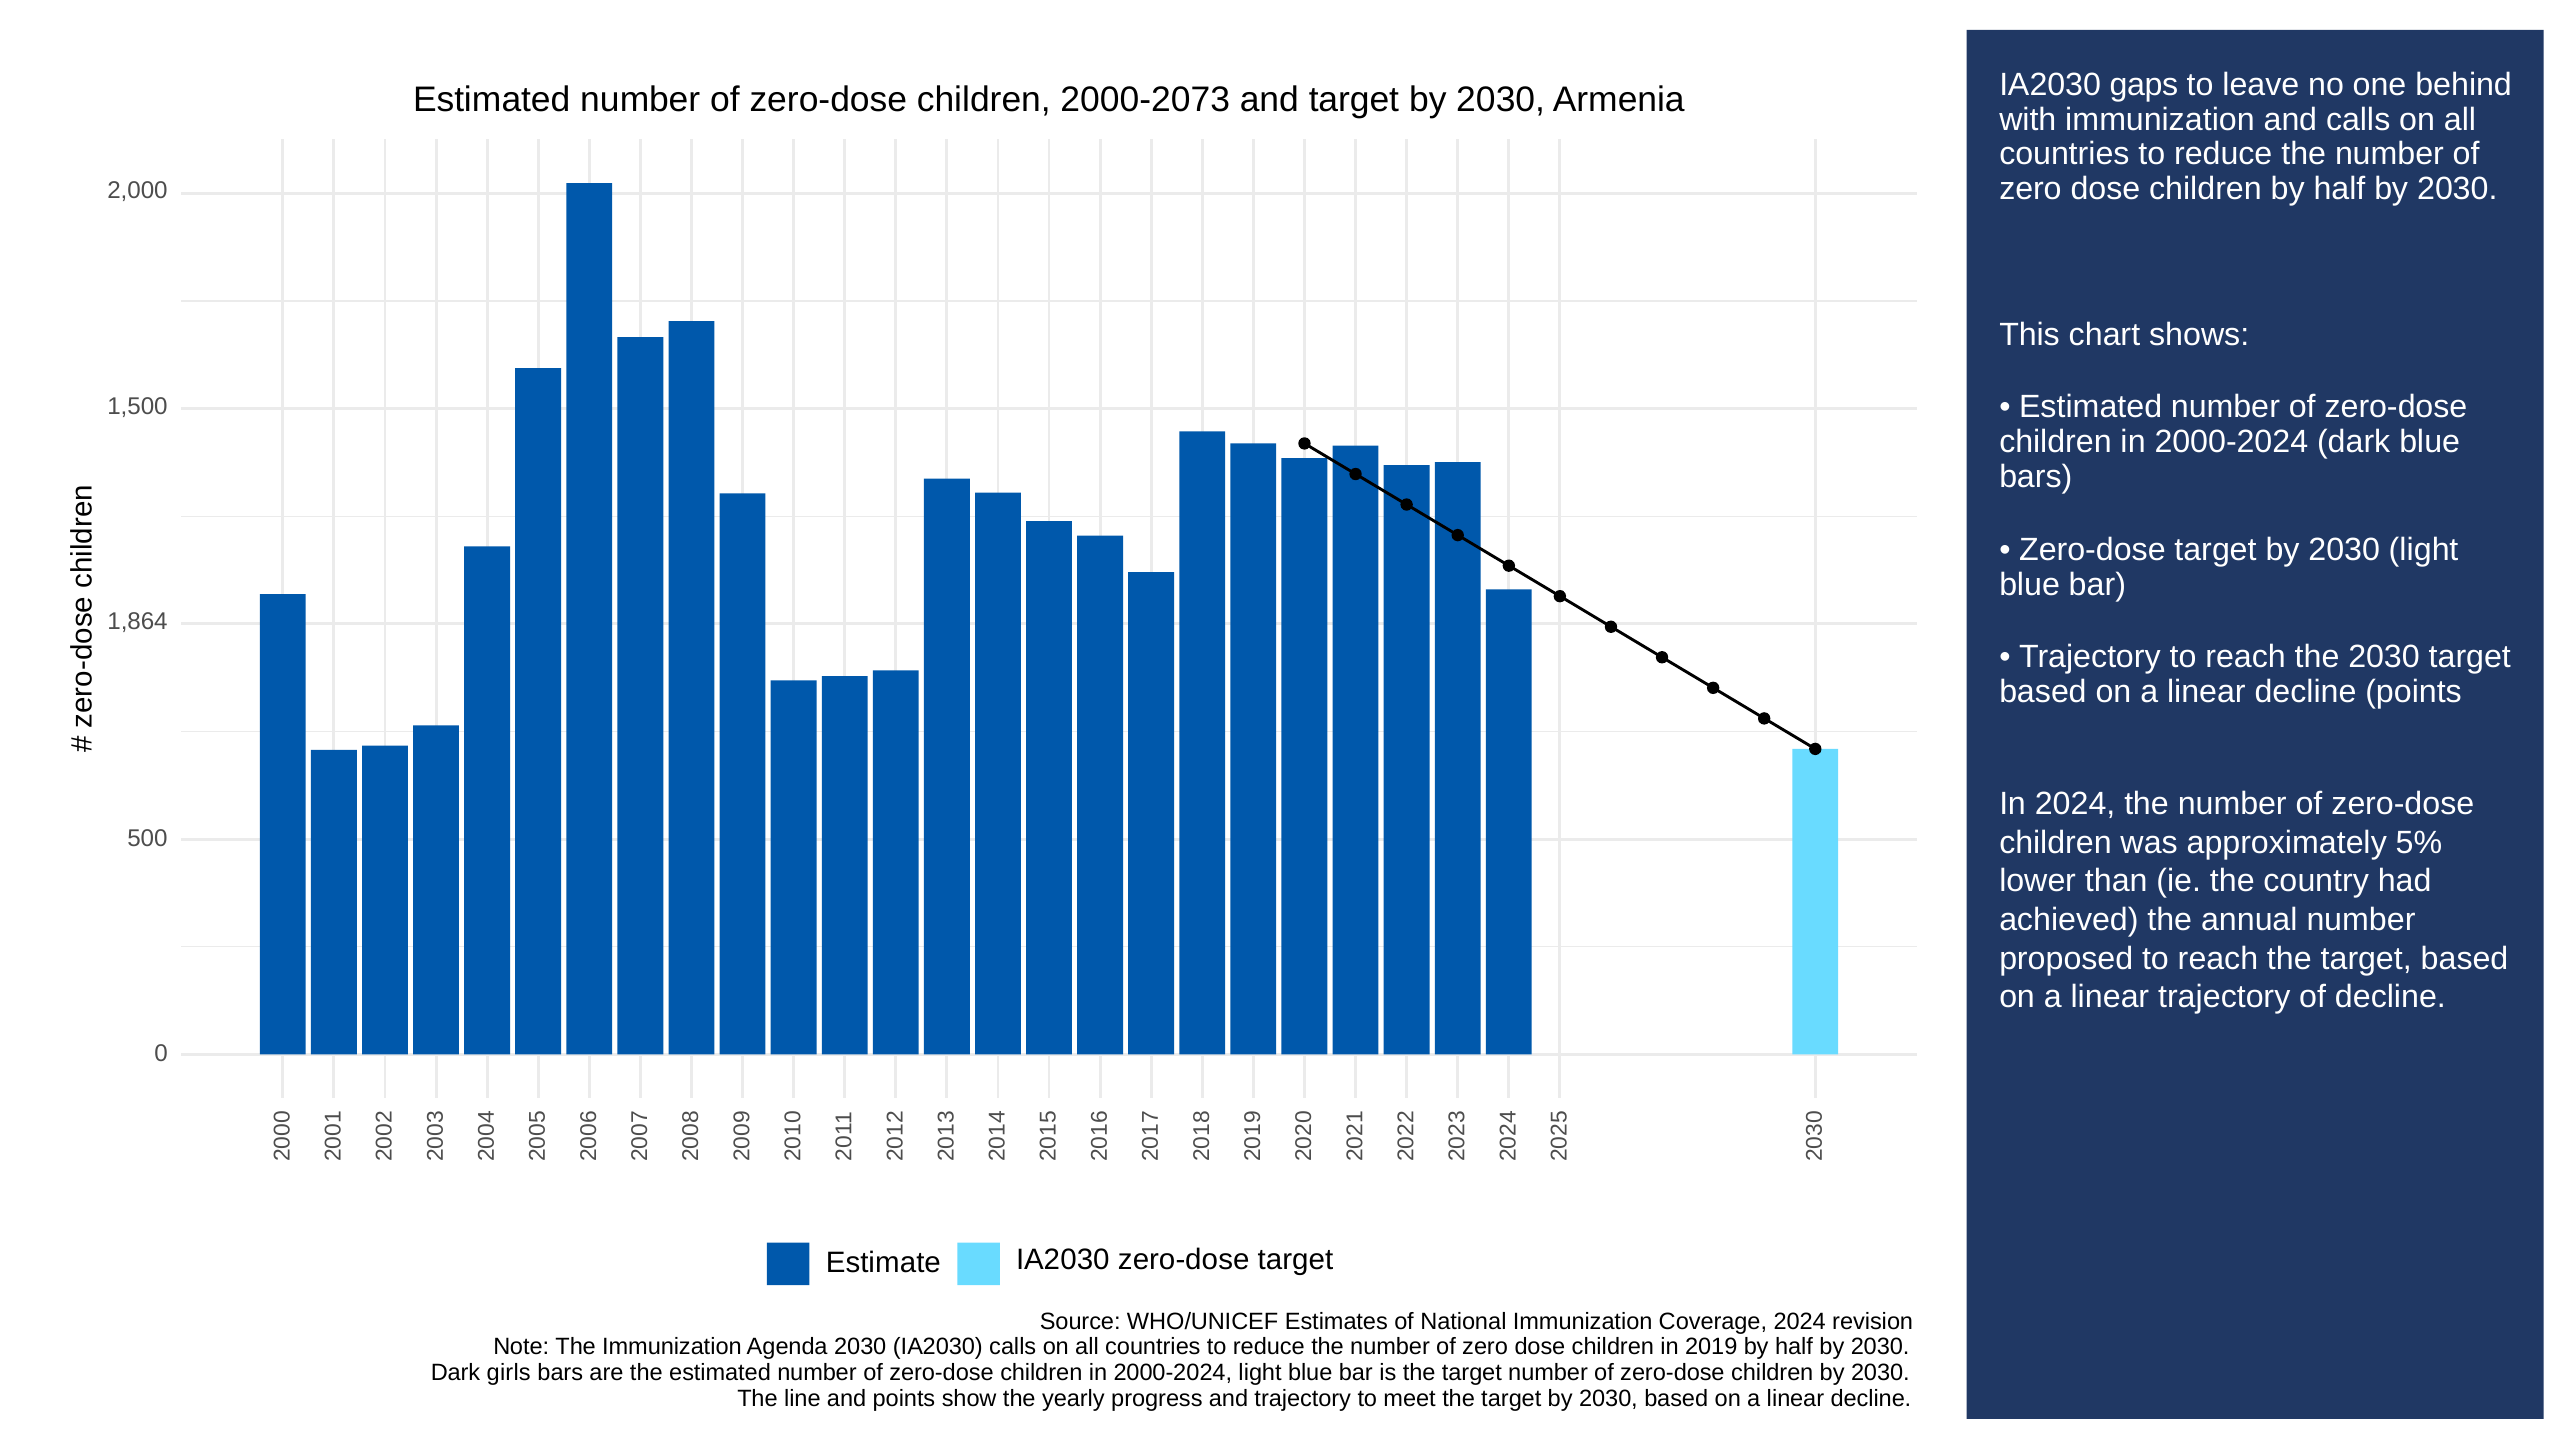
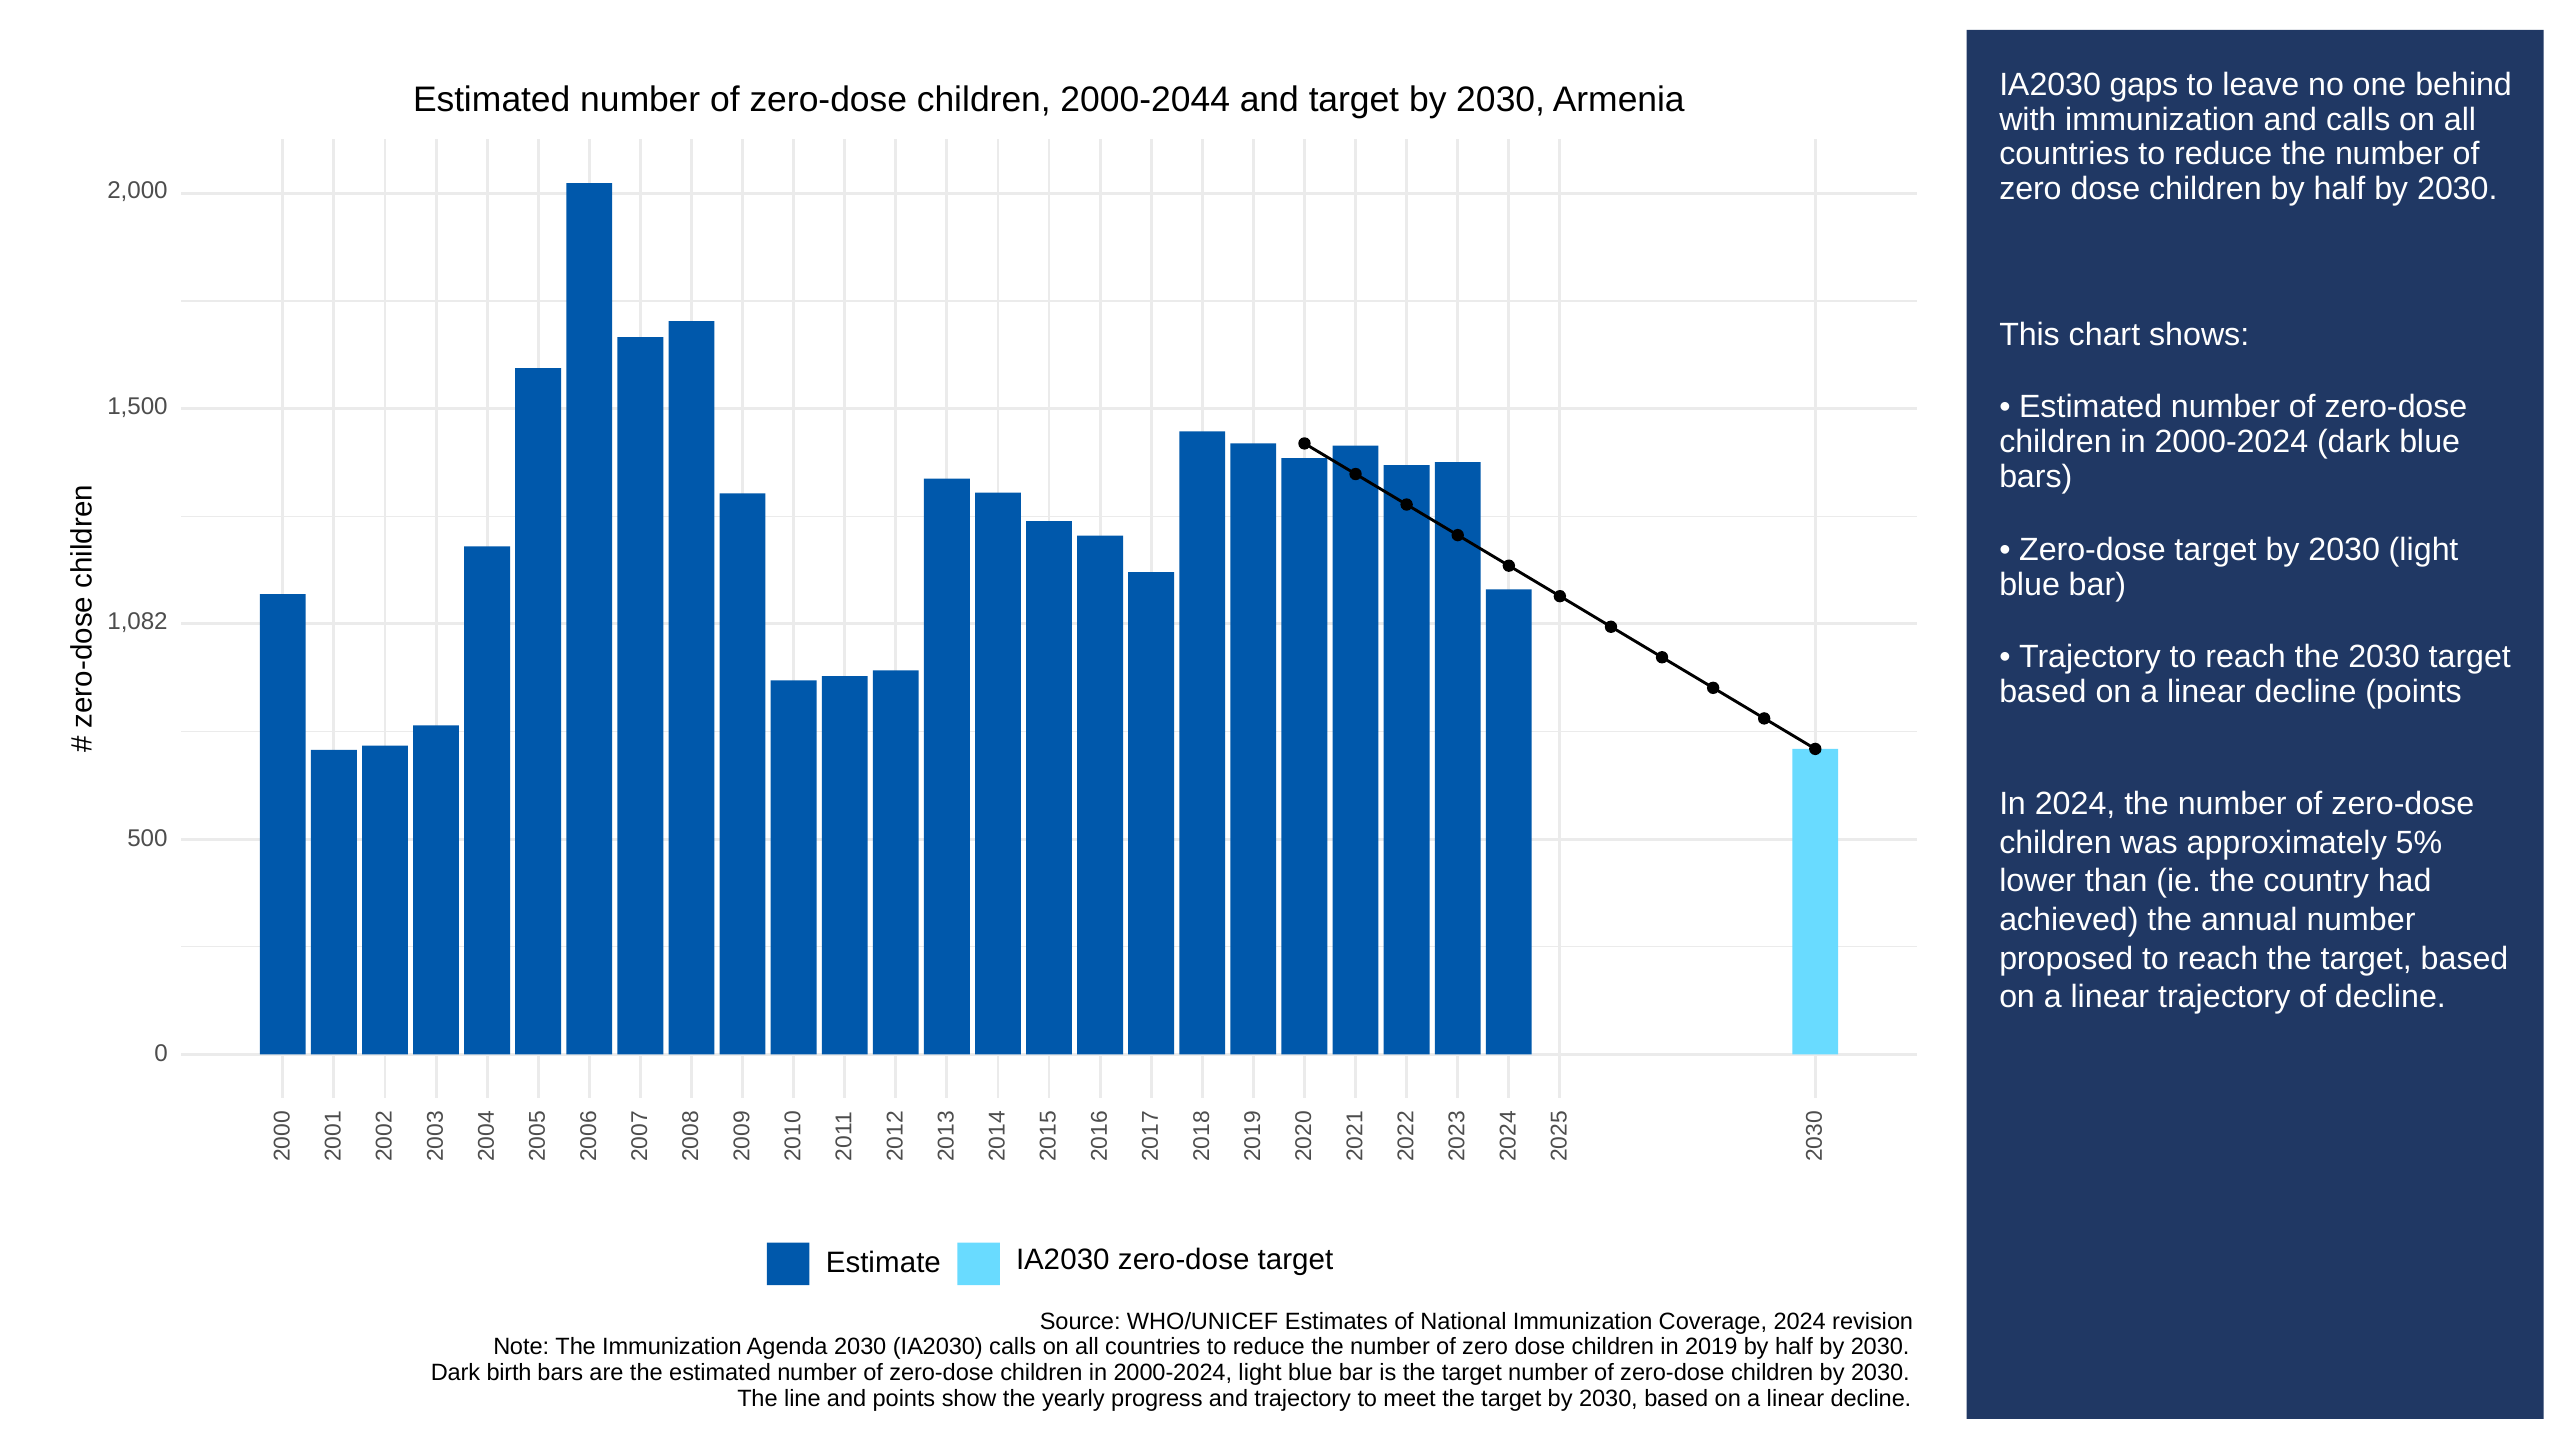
2000-2073: 2000-2073 -> 2000-2044
1,864: 1,864 -> 1,082
girls: girls -> birth
